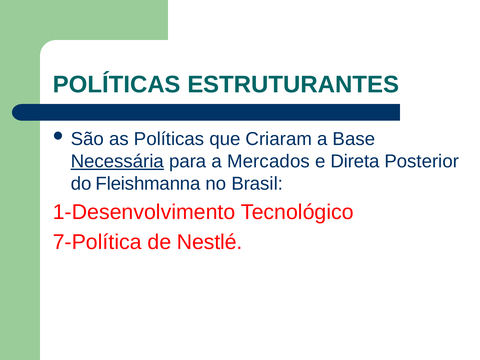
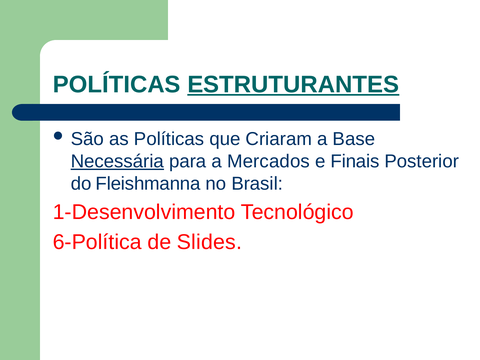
ESTRUTURANTES underline: none -> present
Direta: Direta -> Finais
7-Política: 7-Política -> 6-Política
Nestlé: Nestlé -> Slides
